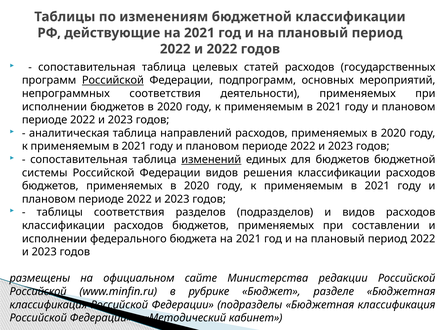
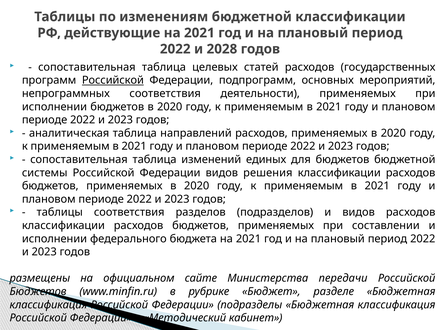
и 2022: 2022 -> 2028
изменений underline: present -> none
редакции: редакции -> передачи
Российской at (38, 292): Российской -> Бюджетов
